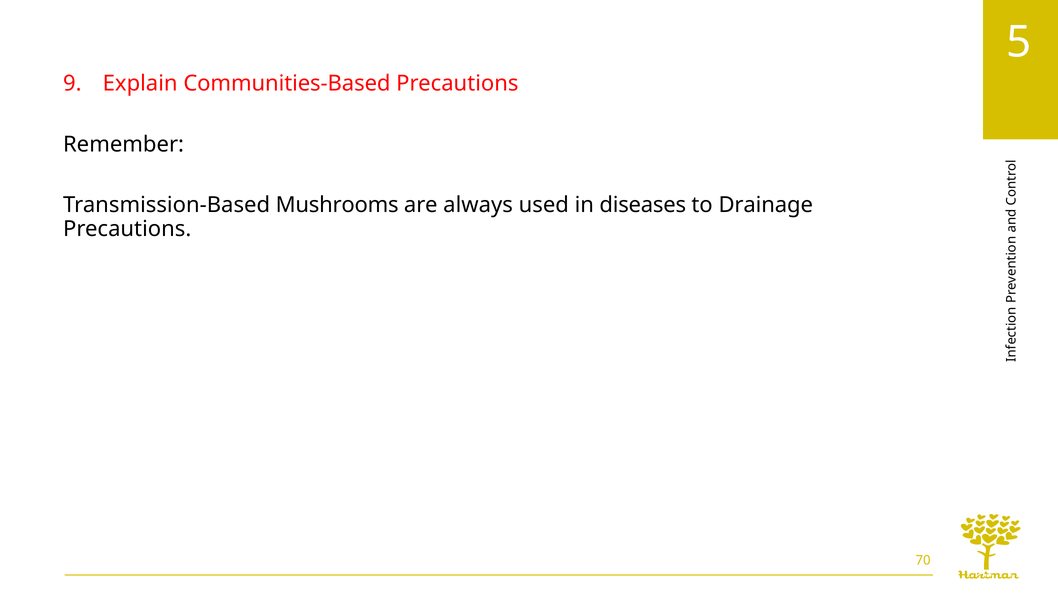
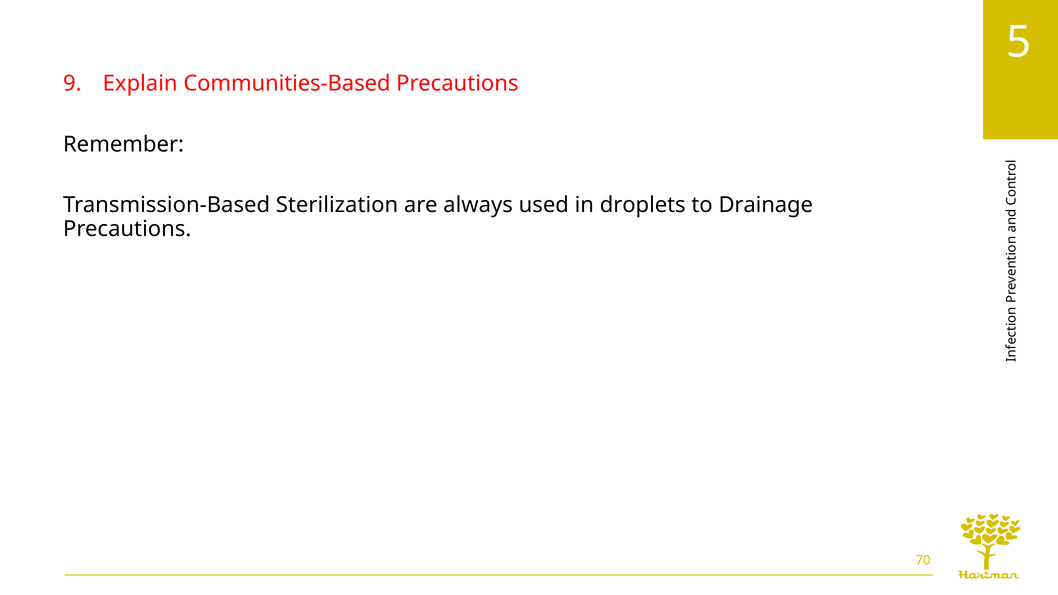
Mushrooms: Mushrooms -> Sterilization
diseases: diseases -> droplets
